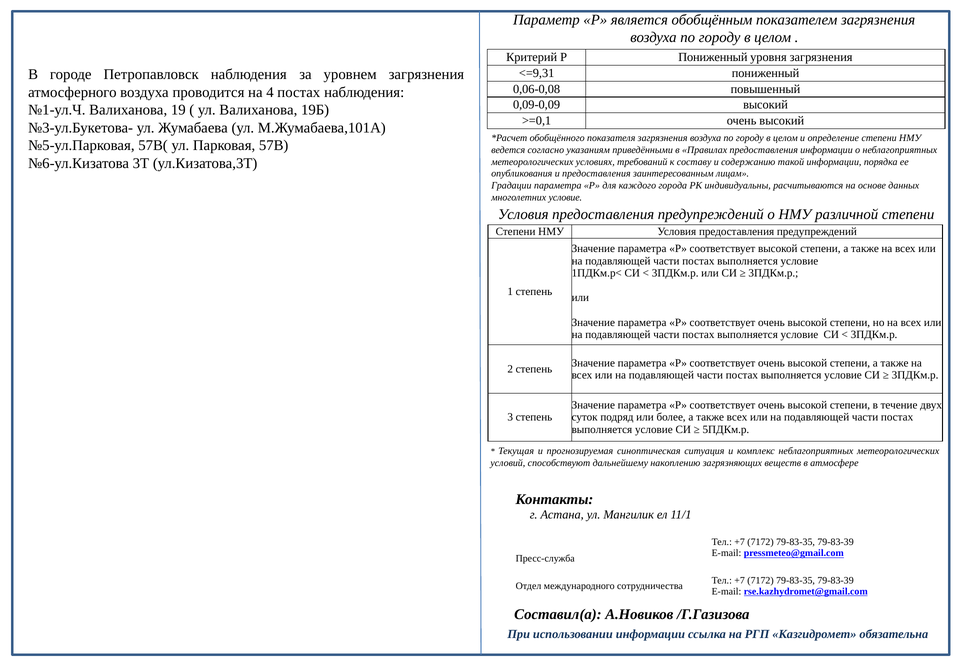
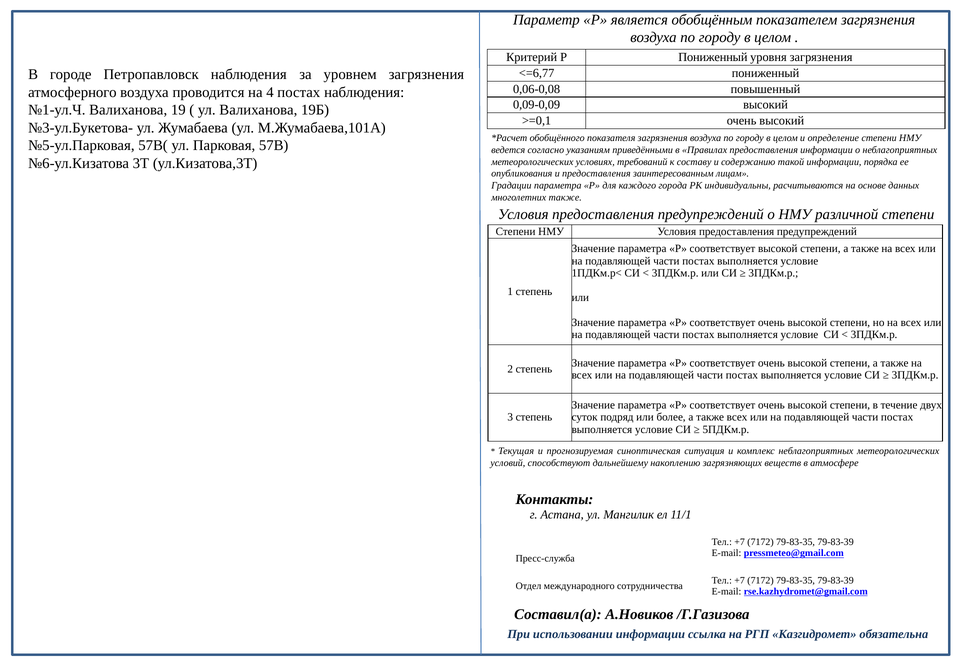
<=9,31: <=9,31 -> <=6,77
многолетних условие: условие -> также
